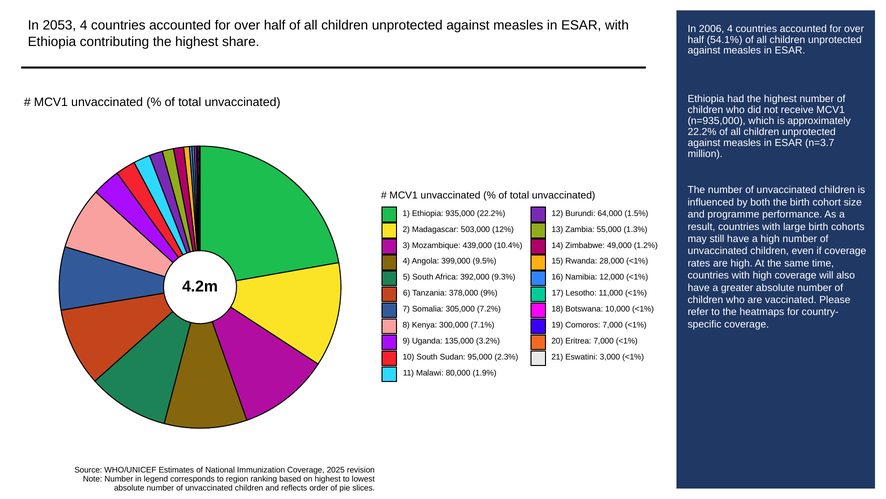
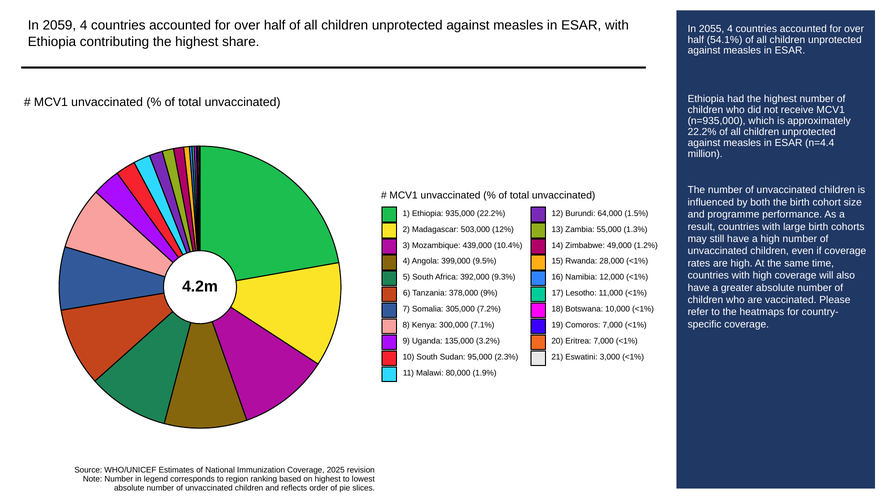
2053: 2053 -> 2059
2006: 2006 -> 2055
n=3.7: n=3.7 -> n=4.4
